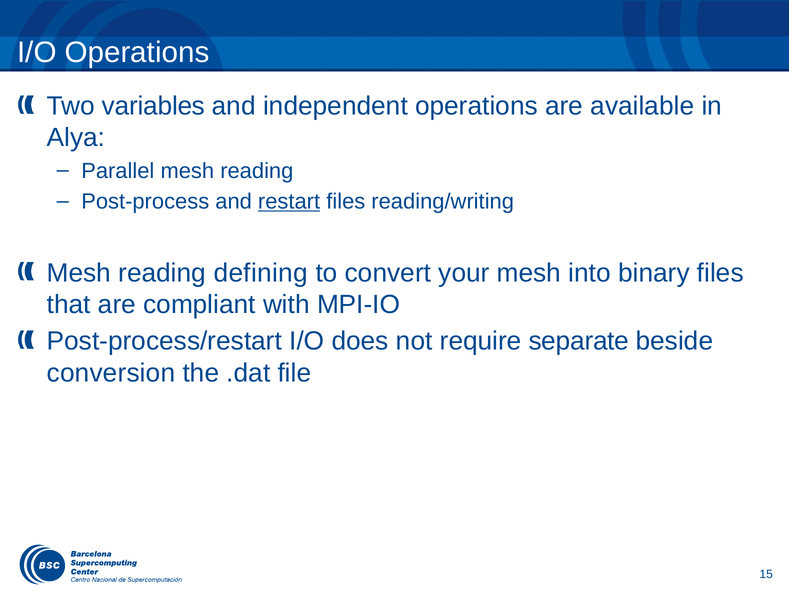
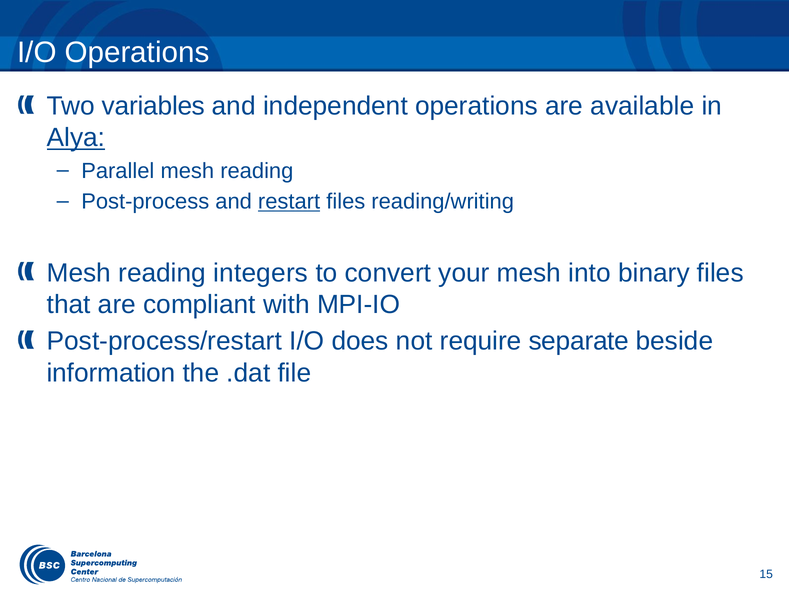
Alya underline: none -> present
defining: defining -> integers
conversion: conversion -> information
